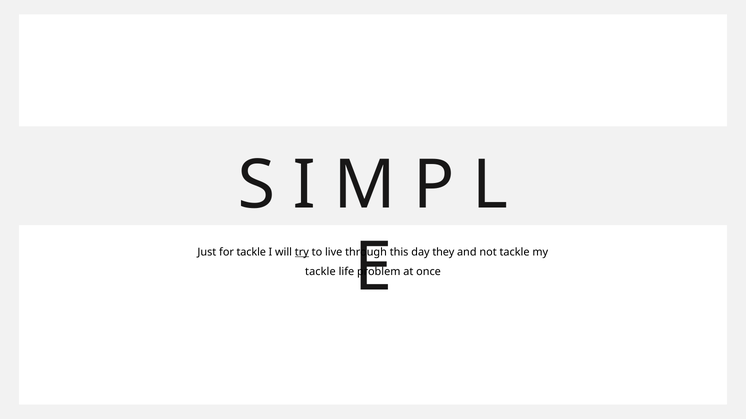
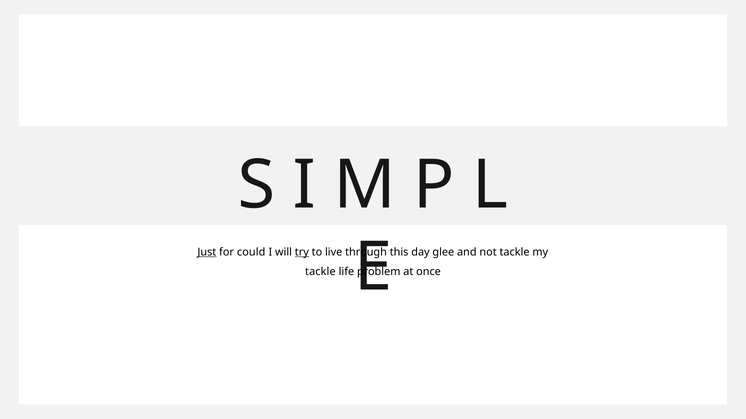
Just underline: none -> present
for tackle: tackle -> could
they: they -> glee
